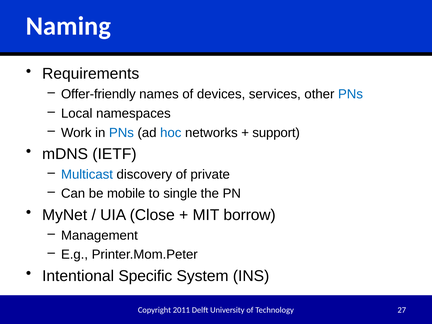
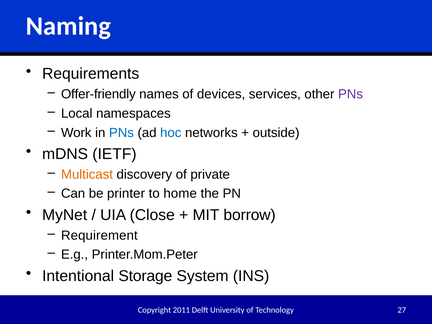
PNs at (350, 94) colour: blue -> purple
support: support -> outside
Multicast colour: blue -> orange
mobile: mobile -> printer
single: single -> home
Management: Management -> Requirement
Specific: Specific -> Storage
